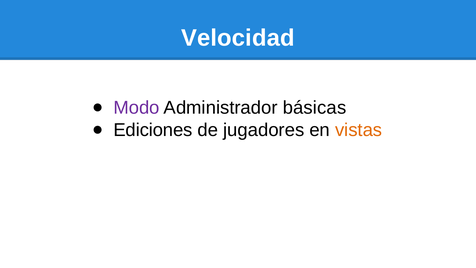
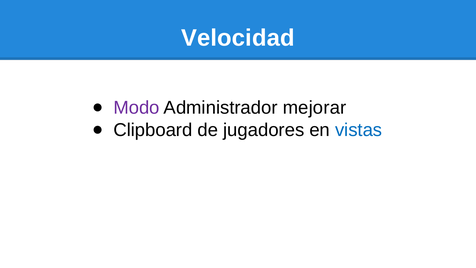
básicas: básicas -> mejorar
Ediciones: Ediciones -> Clipboard
vistas colour: orange -> blue
